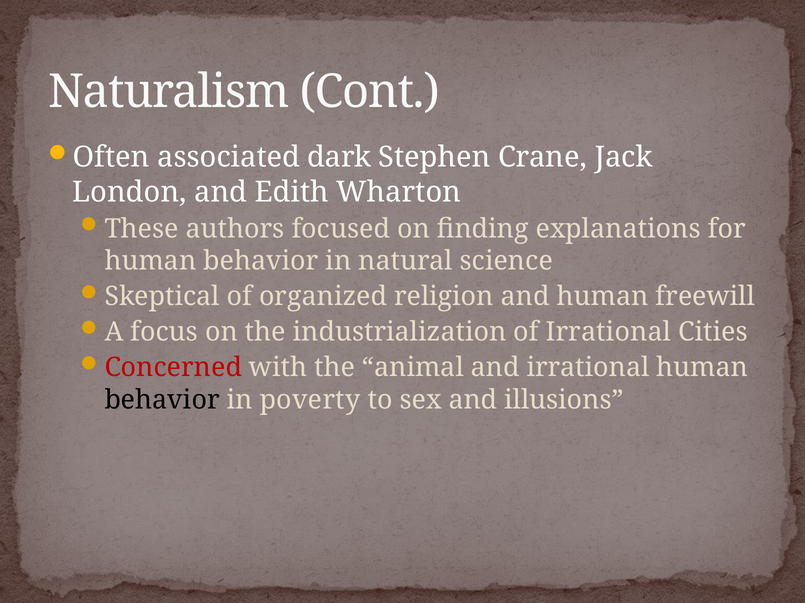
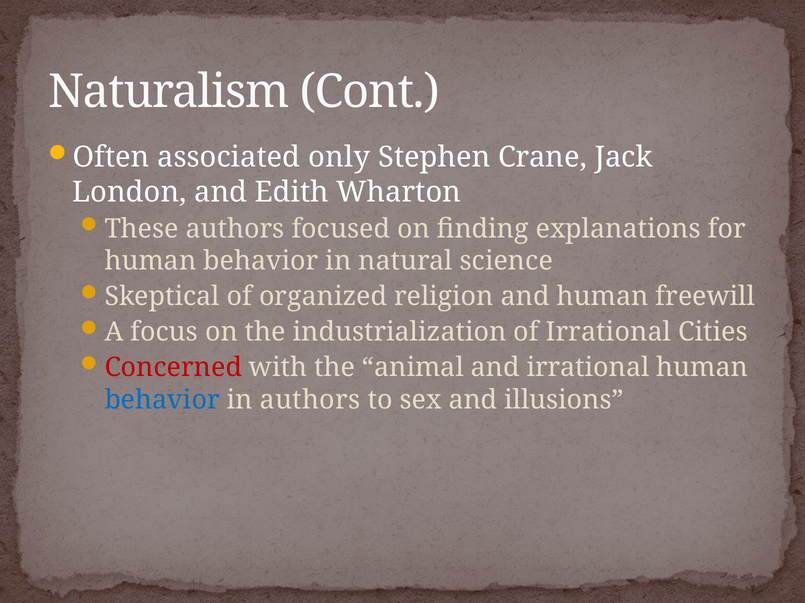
dark: dark -> only
behavior at (162, 400) colour: black -> blue
in poverty: poverty -> authors
